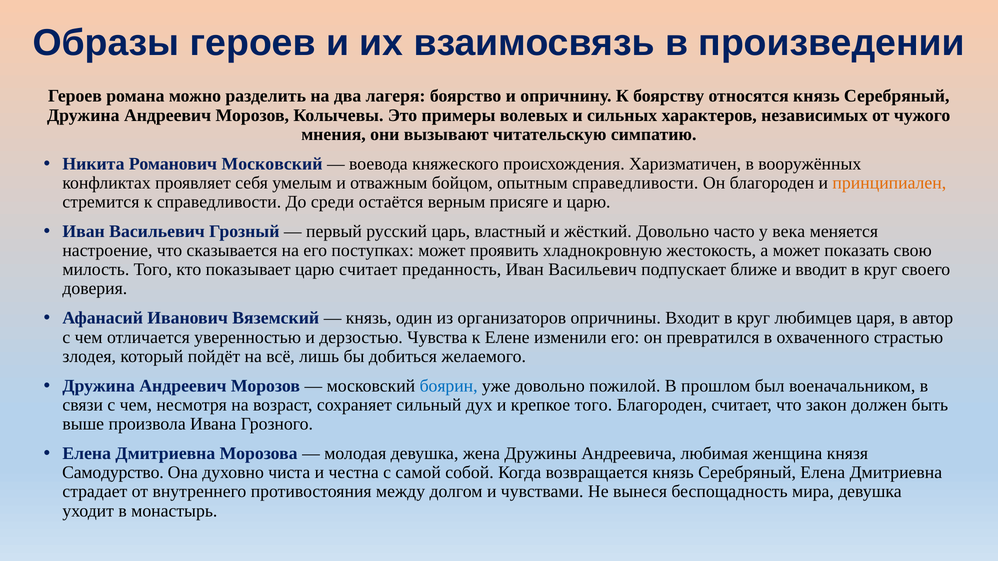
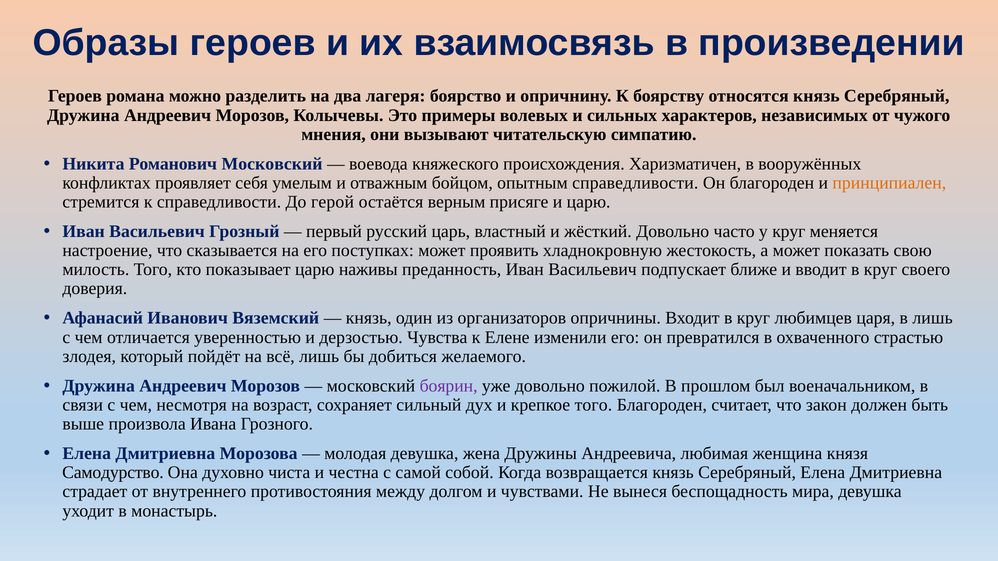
среди: среди -> герой
у века: века -> круг
царю считает: считает -> наживы
в автор: автор -> лишь
боярин colour: blue -> purple
